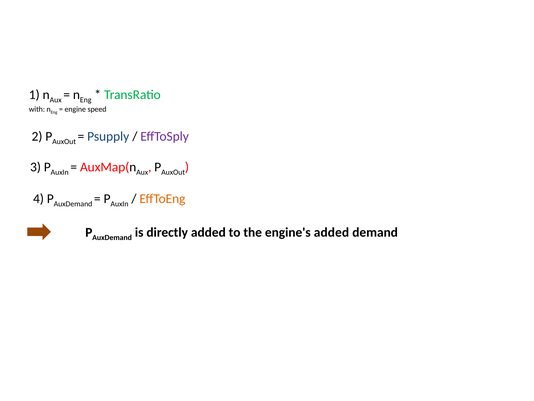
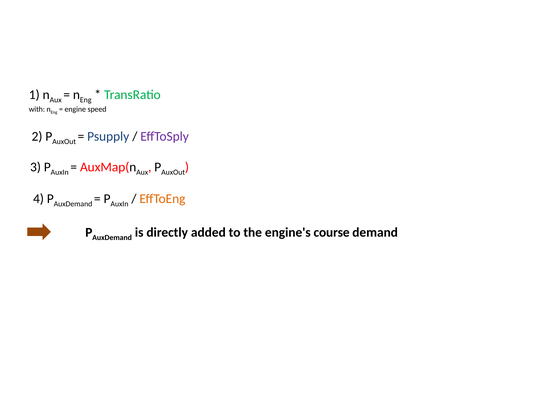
engine's added: added -> course
